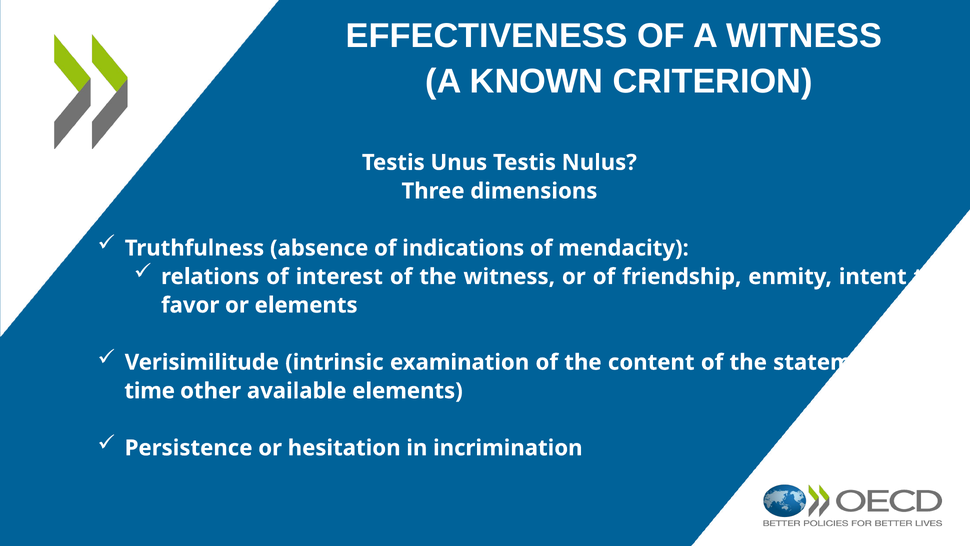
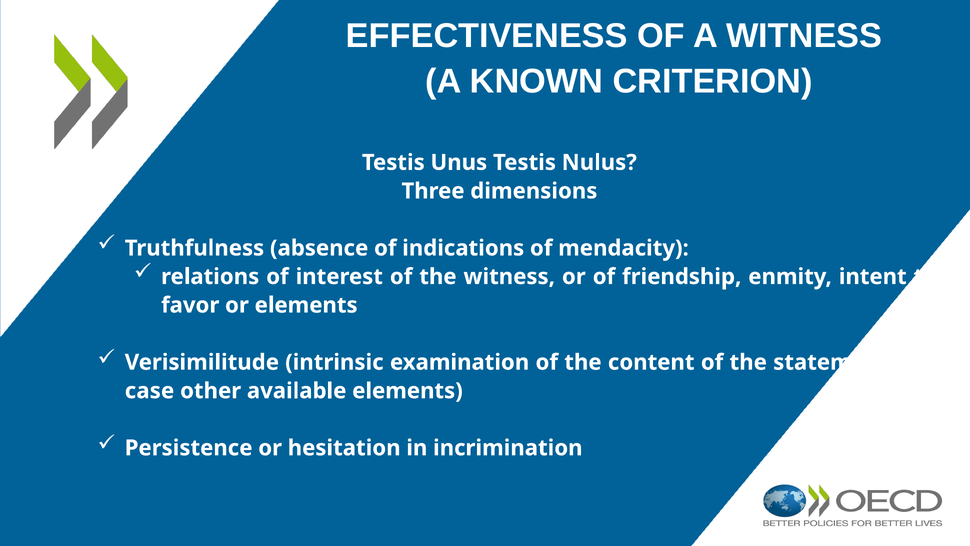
time: time -> case
